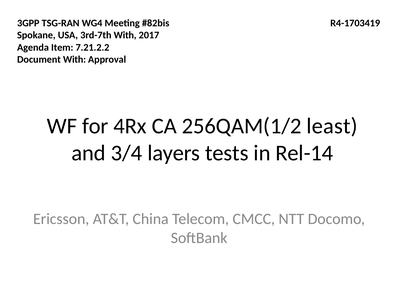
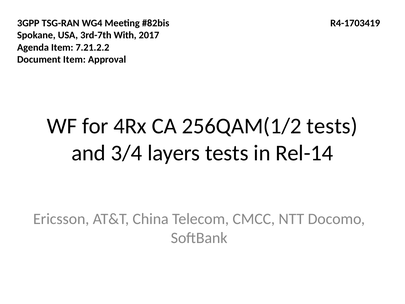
Document With: With -> Item
256QAM(1/2 least: least -> tests
